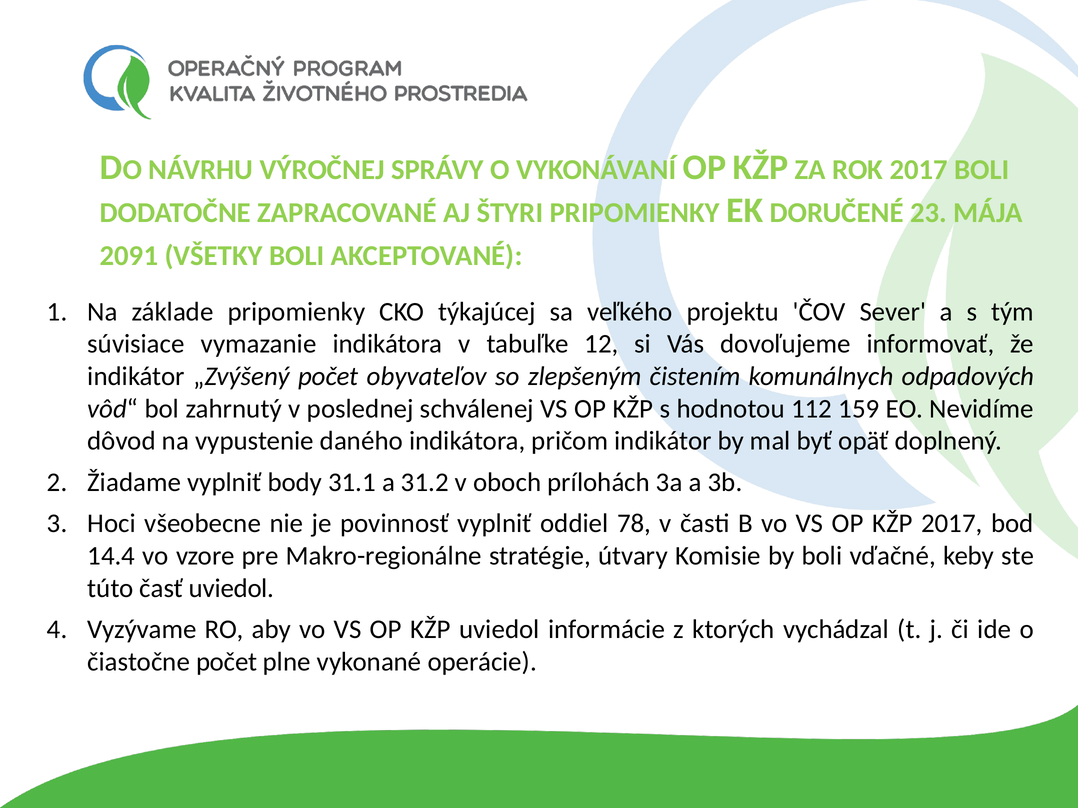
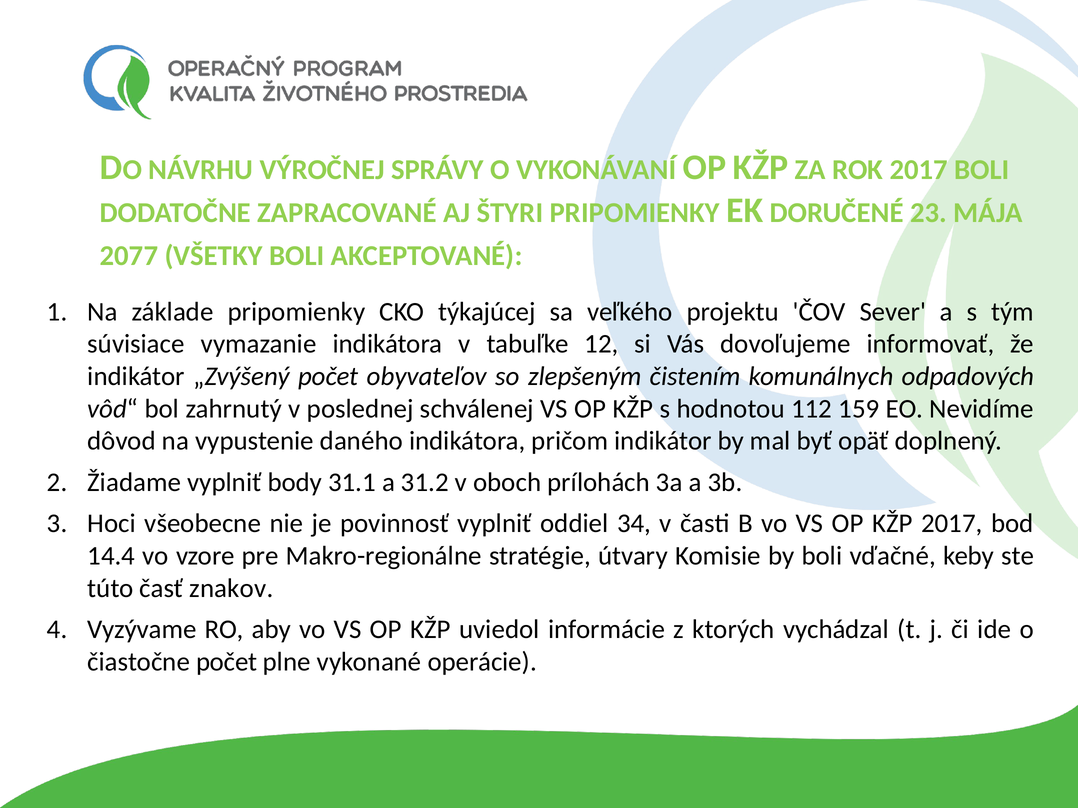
2091: 2091 -> 2077
78: 78 -> 34
časť uviedol: uviedol -> znakov
